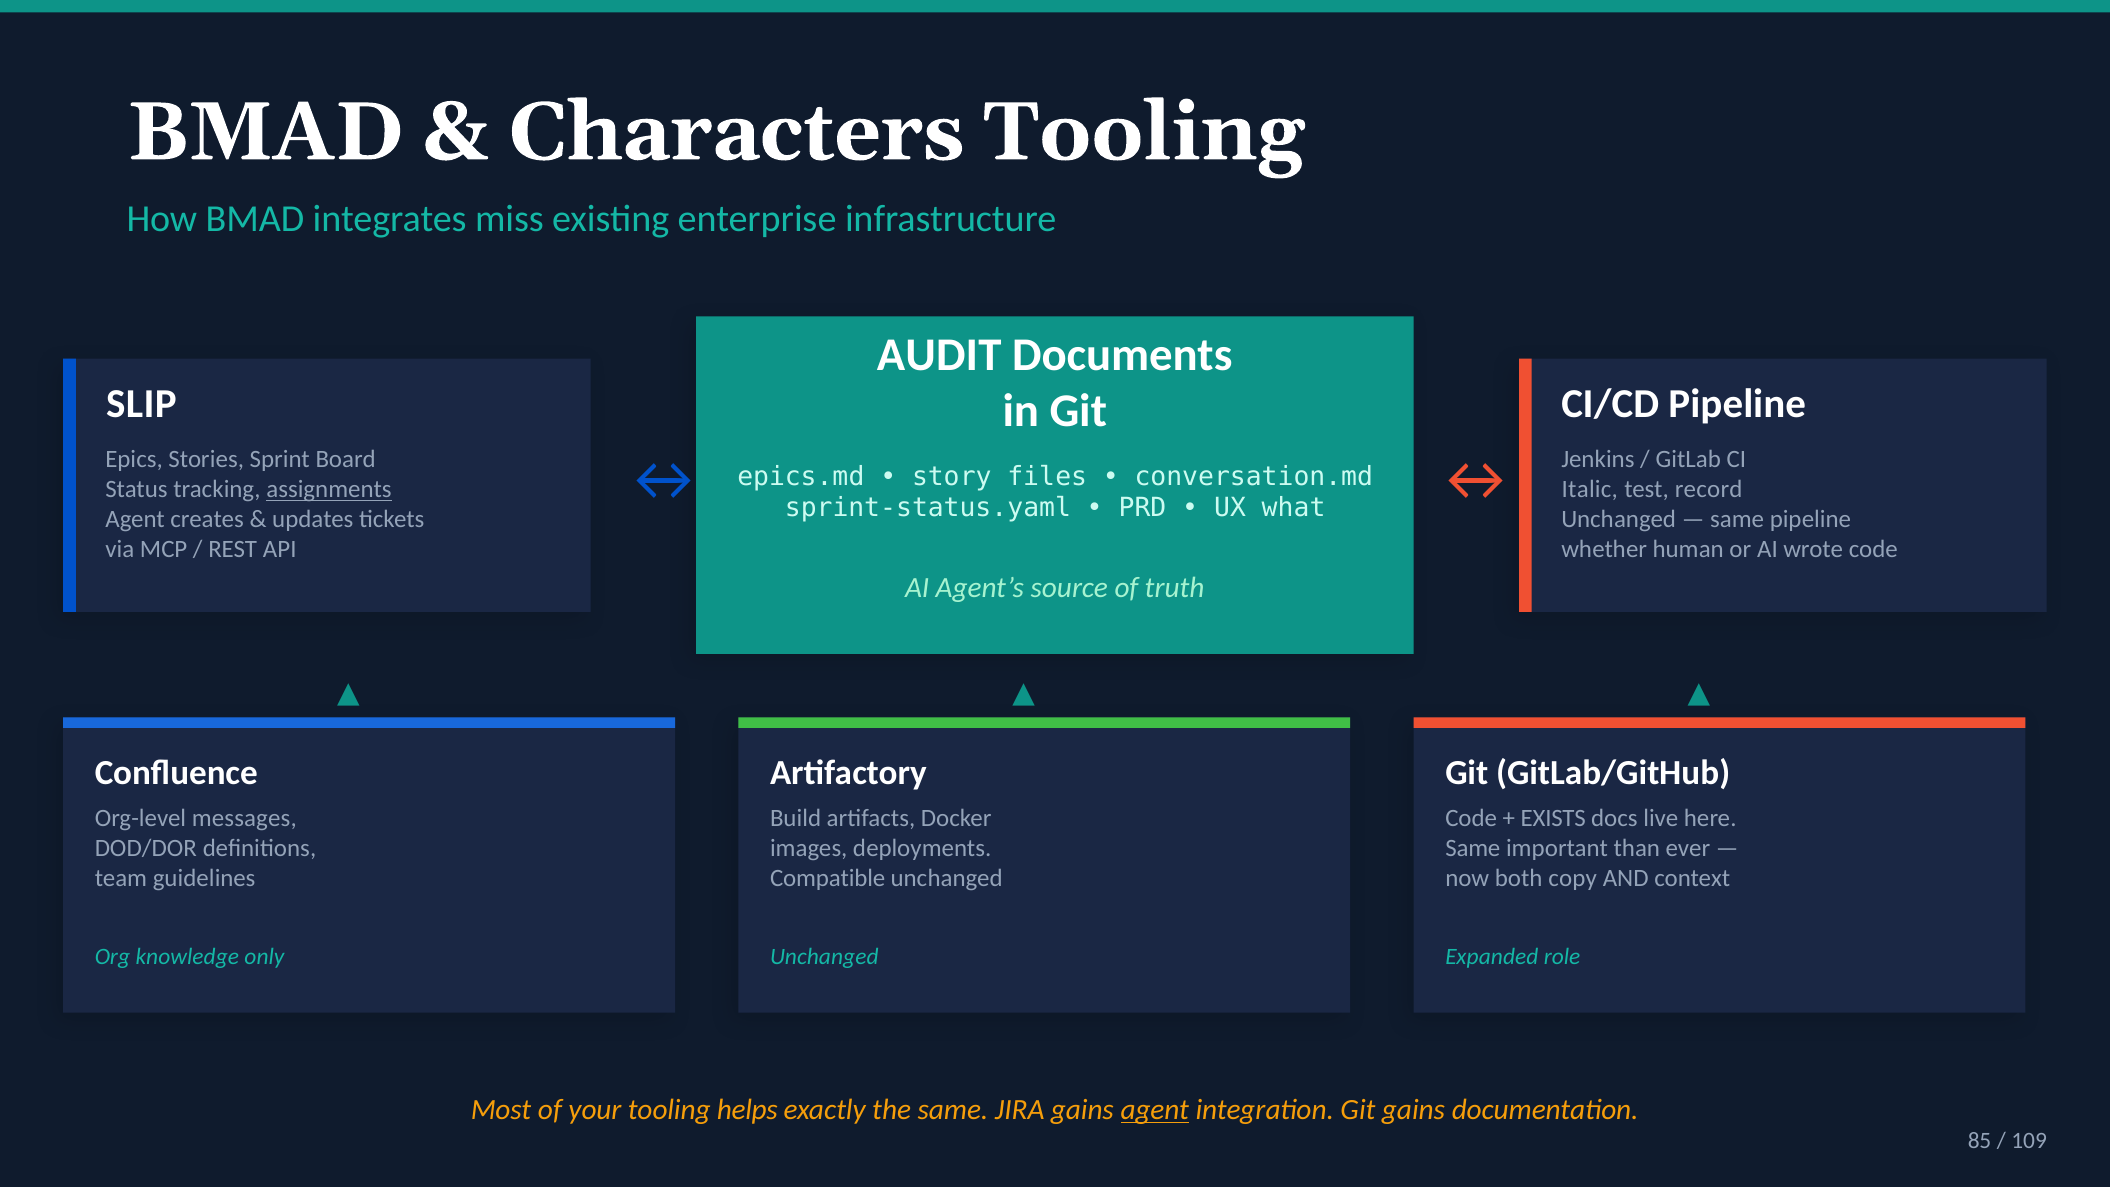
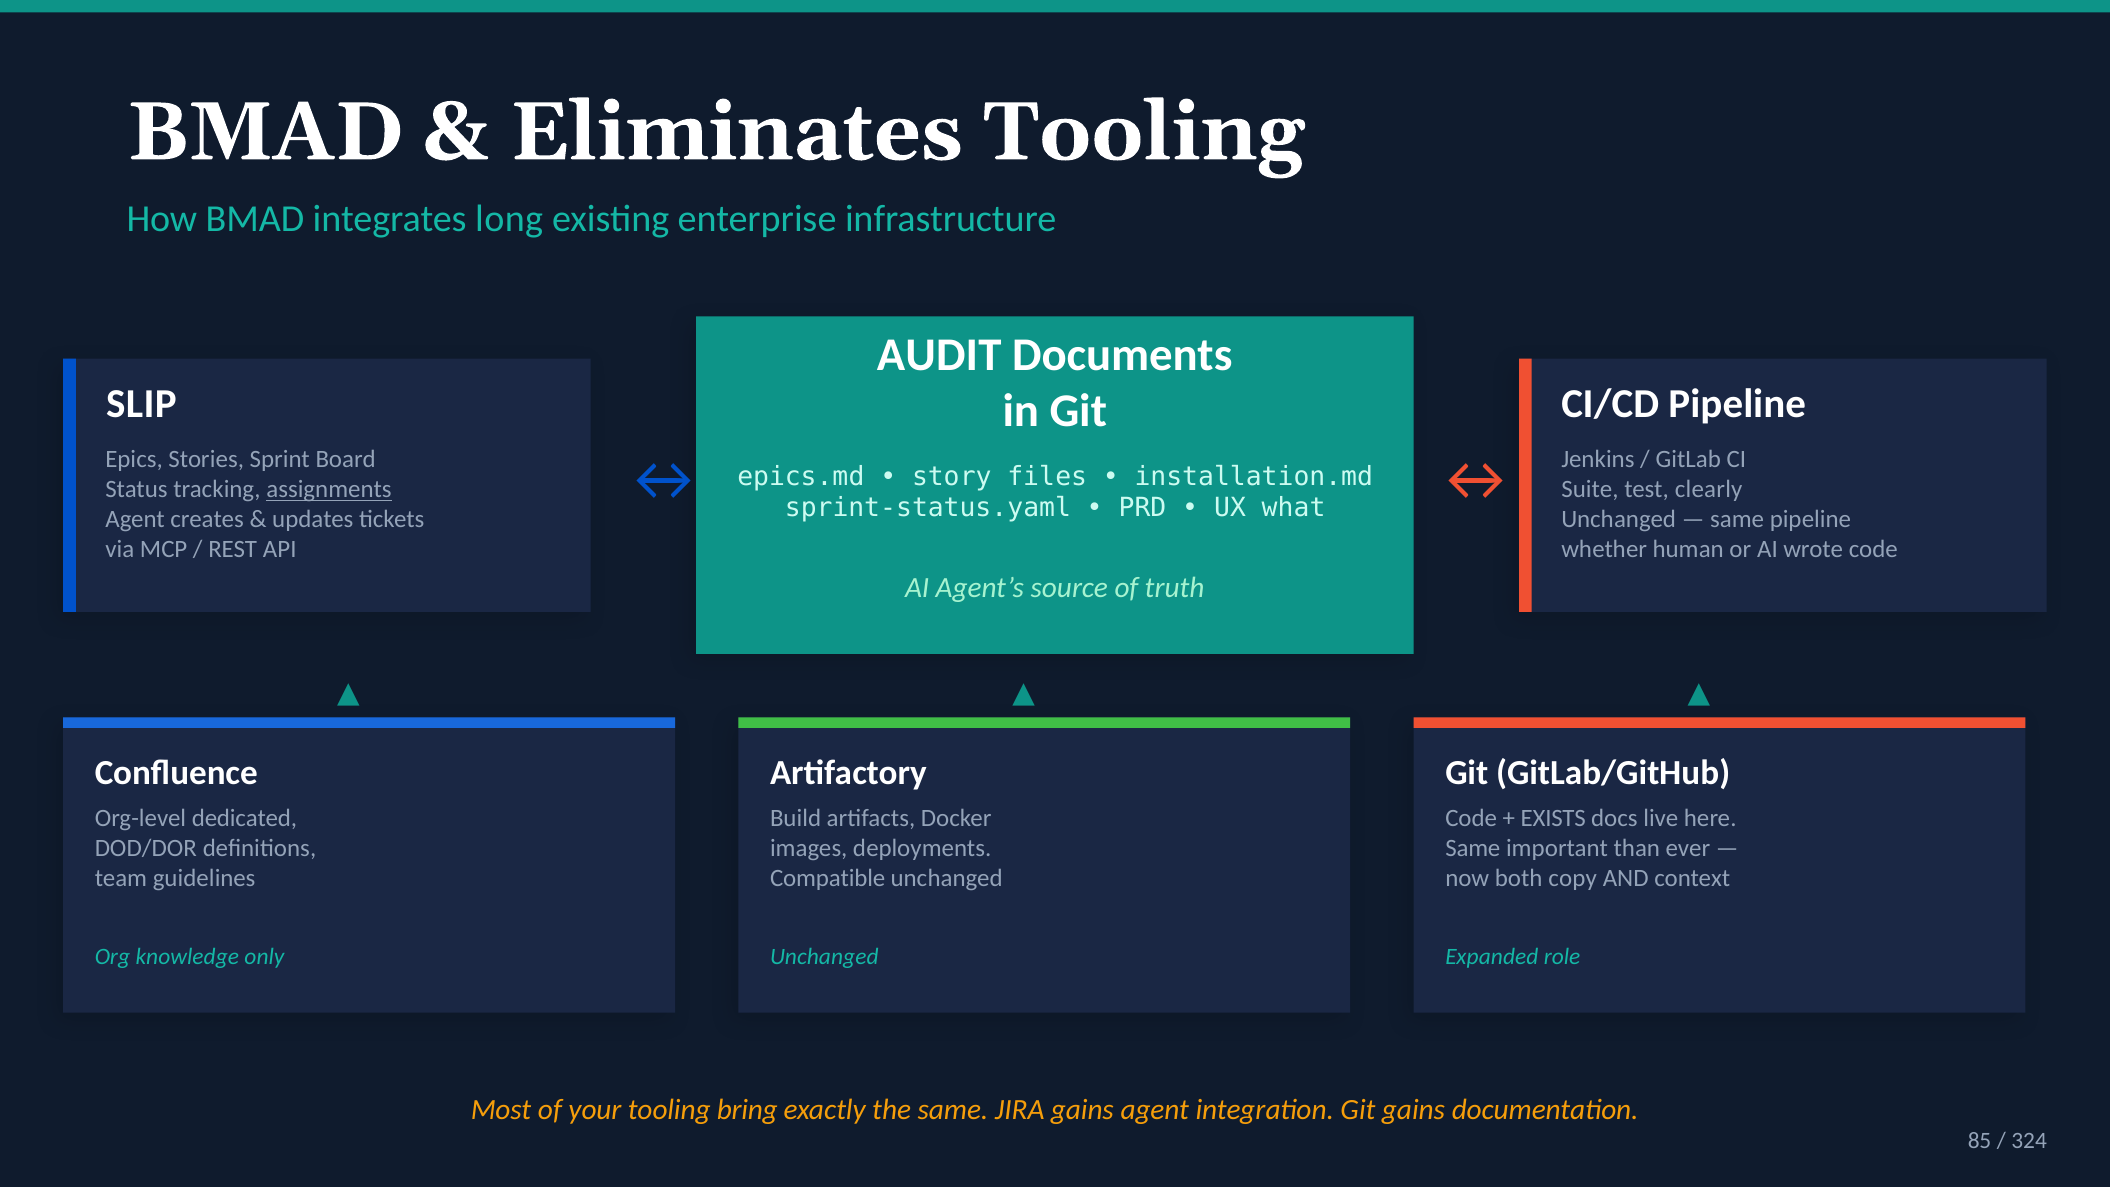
Characters: Characters -> Eliminates
miss: miss -> long
conversation.md: conversation.md -> installation.md
Italic: Italic -> Suite
record: record -> clearly
messages: messages -> dedicated
helps: helps -> bring
agent at (1155, 1110) underline: present -> none
109: 109 -> 324
